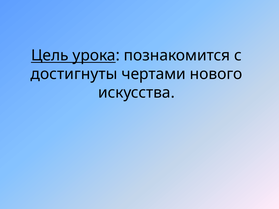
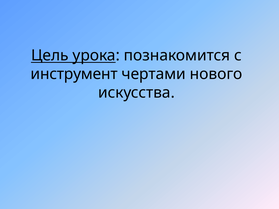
достигнуты: достигнуты -> инструмент
